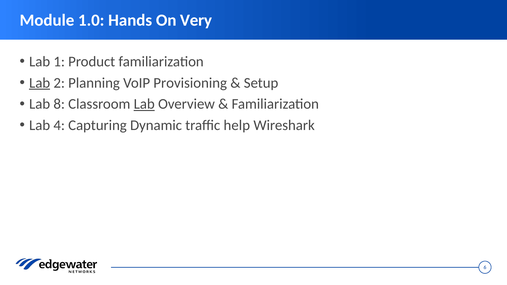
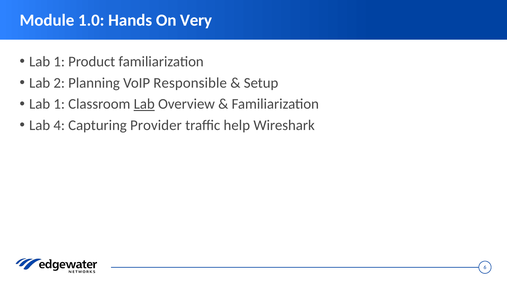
Lab at (40, 83) underline: present -> none
Provisioning: Provisioning -> Responsible
8 at (59, 104): 8 -> 1
Dynamic: Dynamic -> Provider
